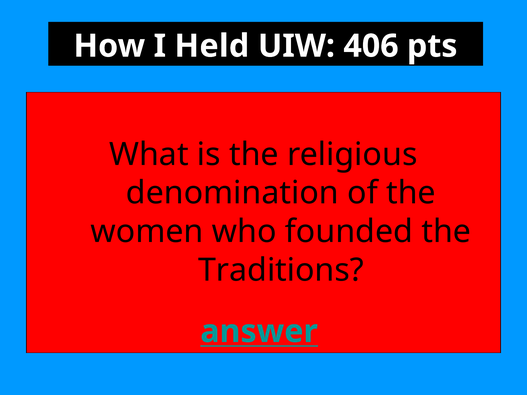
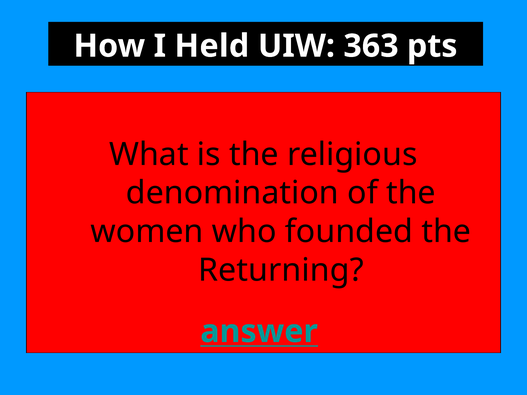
406: 406 -> 363
Traditions: Traditions -> Returning
